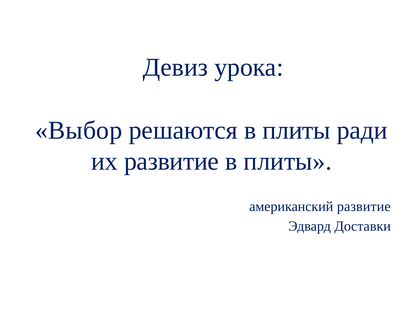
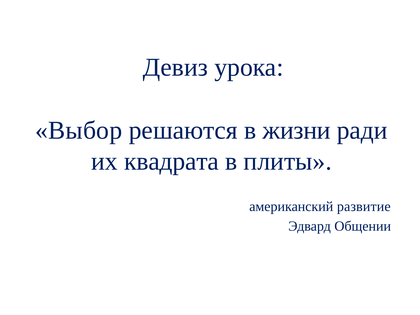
решаются в плиты: плиты -> жизни
их развитие: развитие -> квадрата
Доставки: Доставки -> Общении
